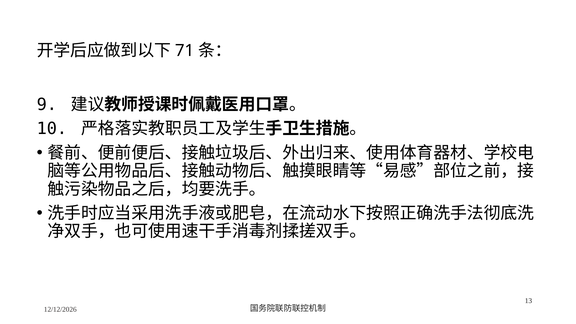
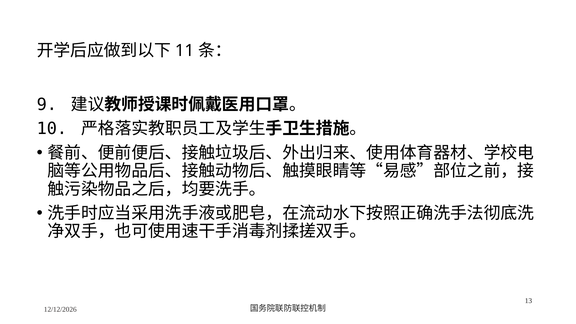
71: 71 -> 11
